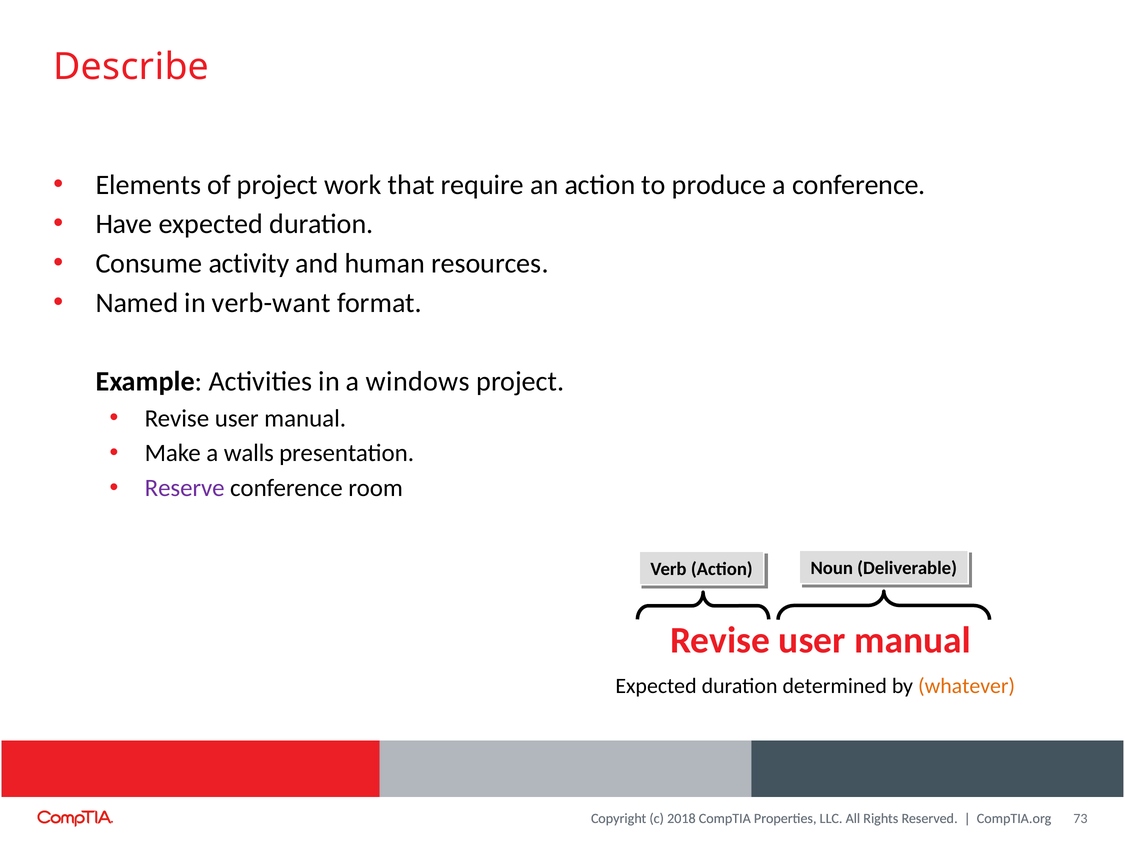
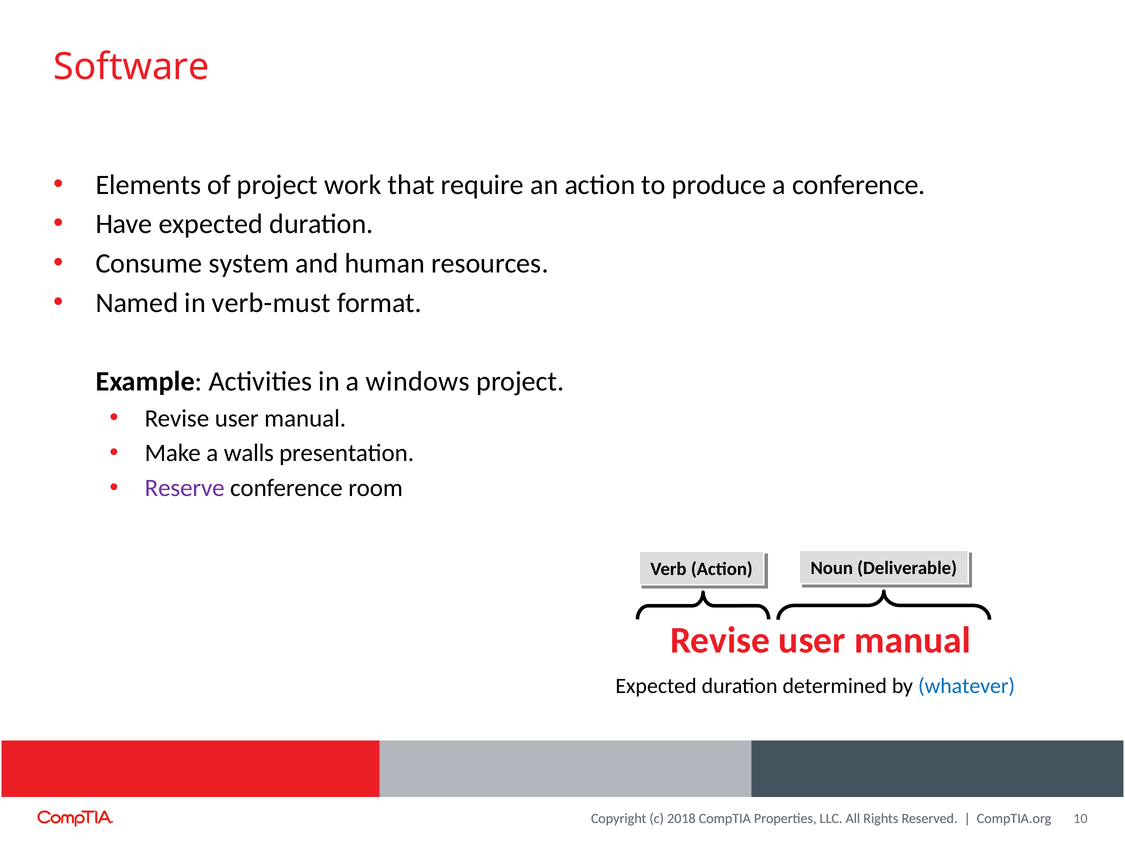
Describe: Describe -> Software
activity: activity -> system
verb-want: verb-want -> verb-must
whatever colour: orange -> blue
73: 73 -> 10
